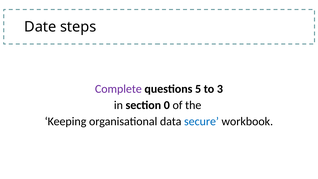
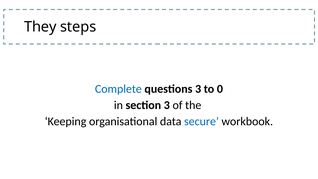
Date: Date -> They
Complete colour: purple -> blue
questions 5: 5 -> 3
3: 3 -> 0
section 0: 0 -> 3
